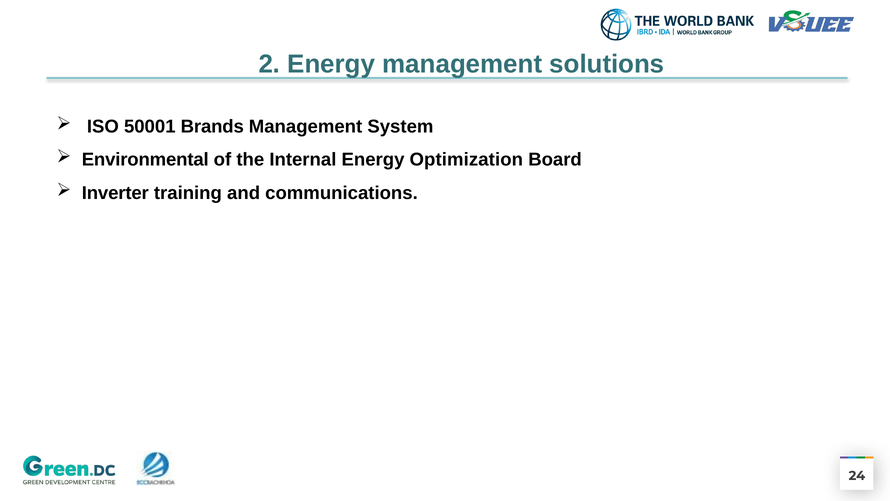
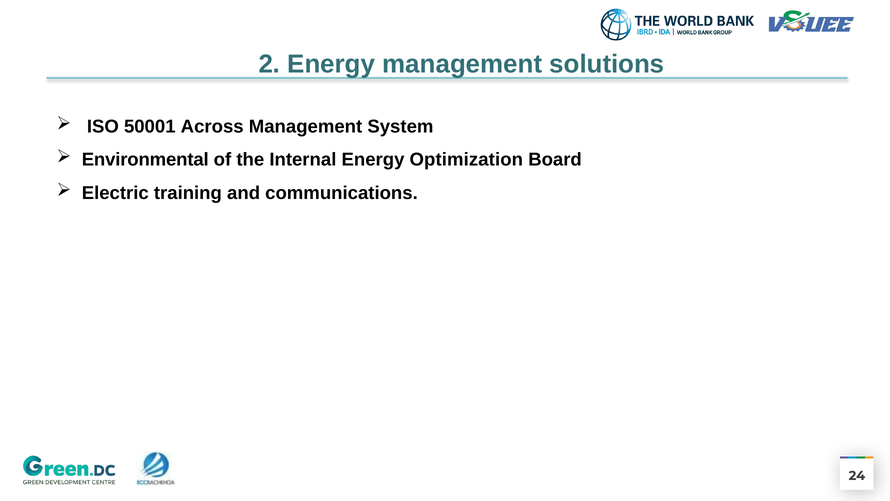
Brands: Brands -> Across
Inverter: Inverter -> Electric
